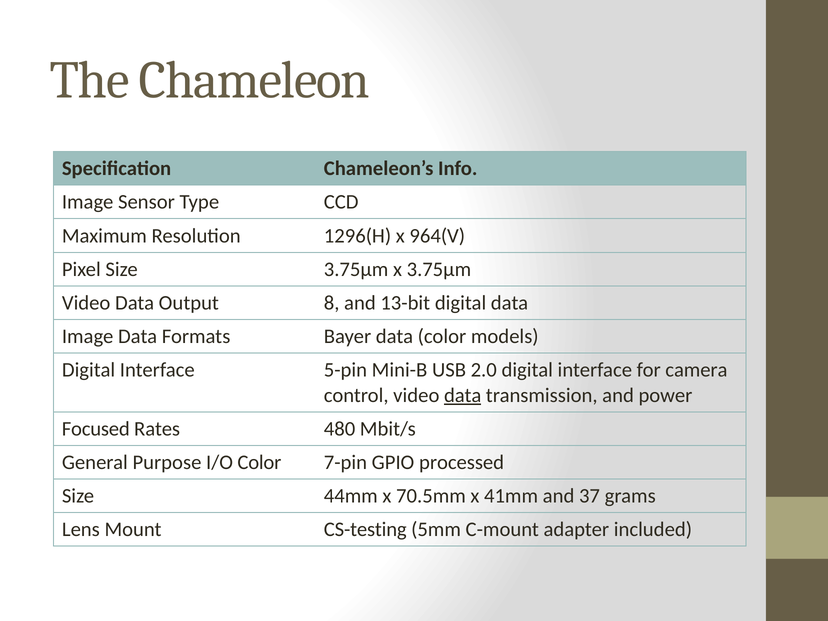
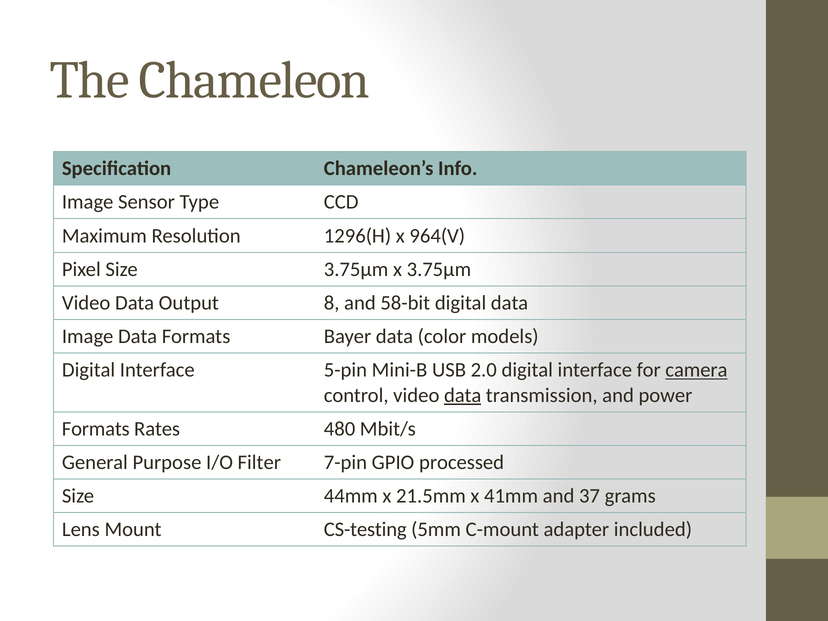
13-bit: 13-bit -> 58-bit
camera underline: none -> present
Focused at (96, 429): Focused -> Formats
I/O Color: Color -> Filter
70.5mm: 70.5mm -> 21.5mm
